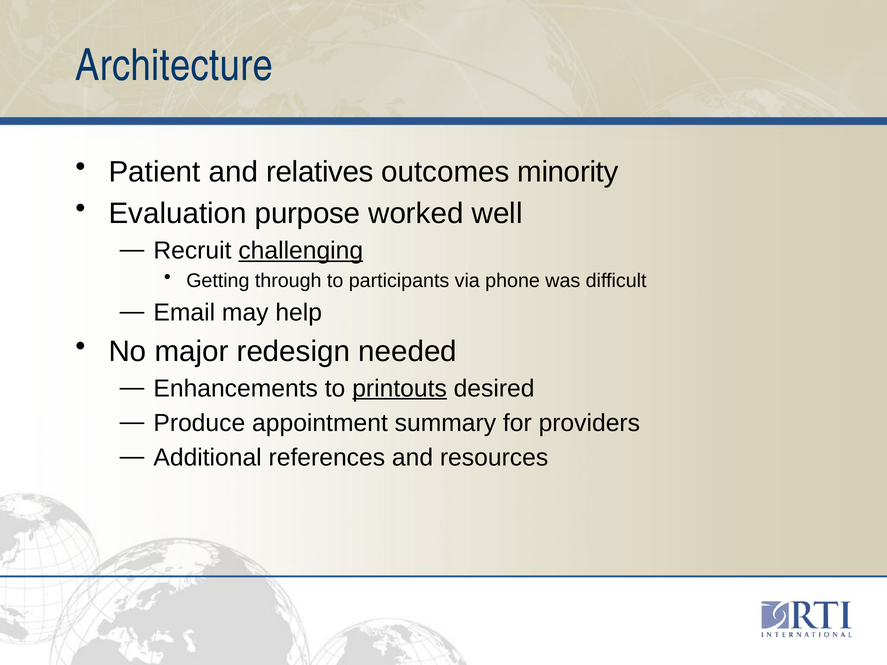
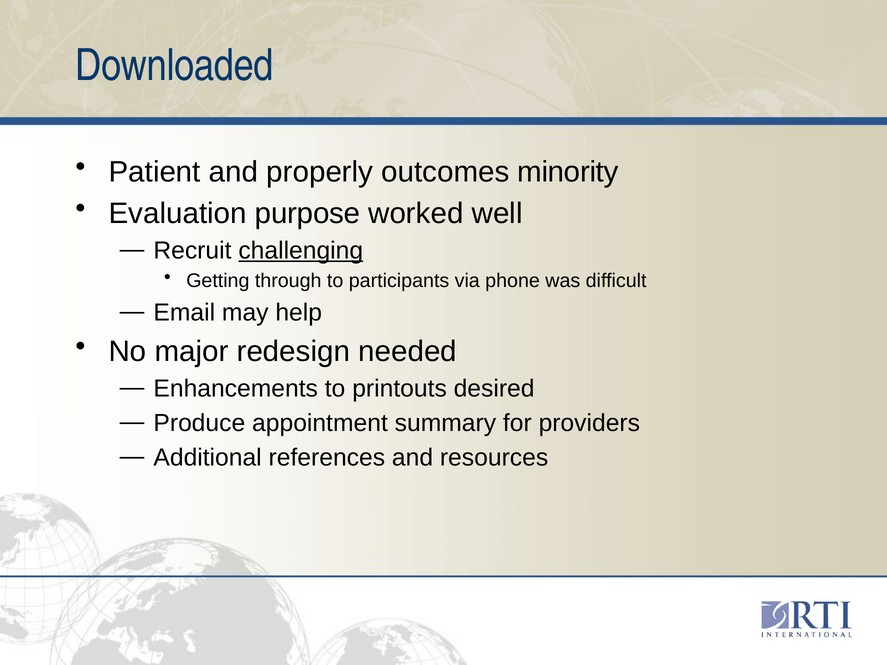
Architecture: Architecture -> Downloaded
relatives: relatives -> properly
printouts underline: present -> none
